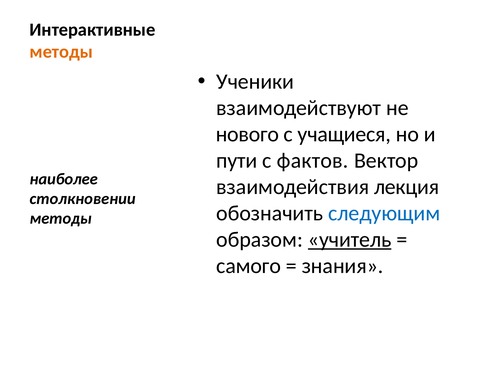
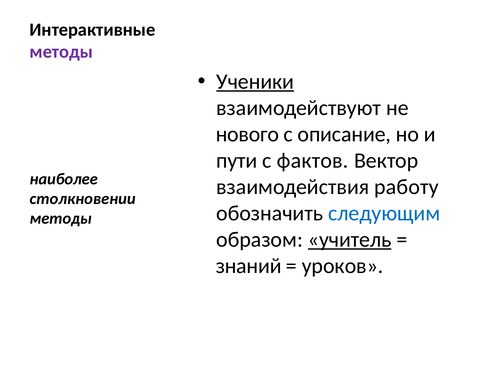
методы at (61, 52) colour: orange -> purple
Ученики underline: none -> present
учащиеся: учащиеся -> описание
лекция: лекция -> работу
самого: самого -> знаний
знания: знания -> уроков
